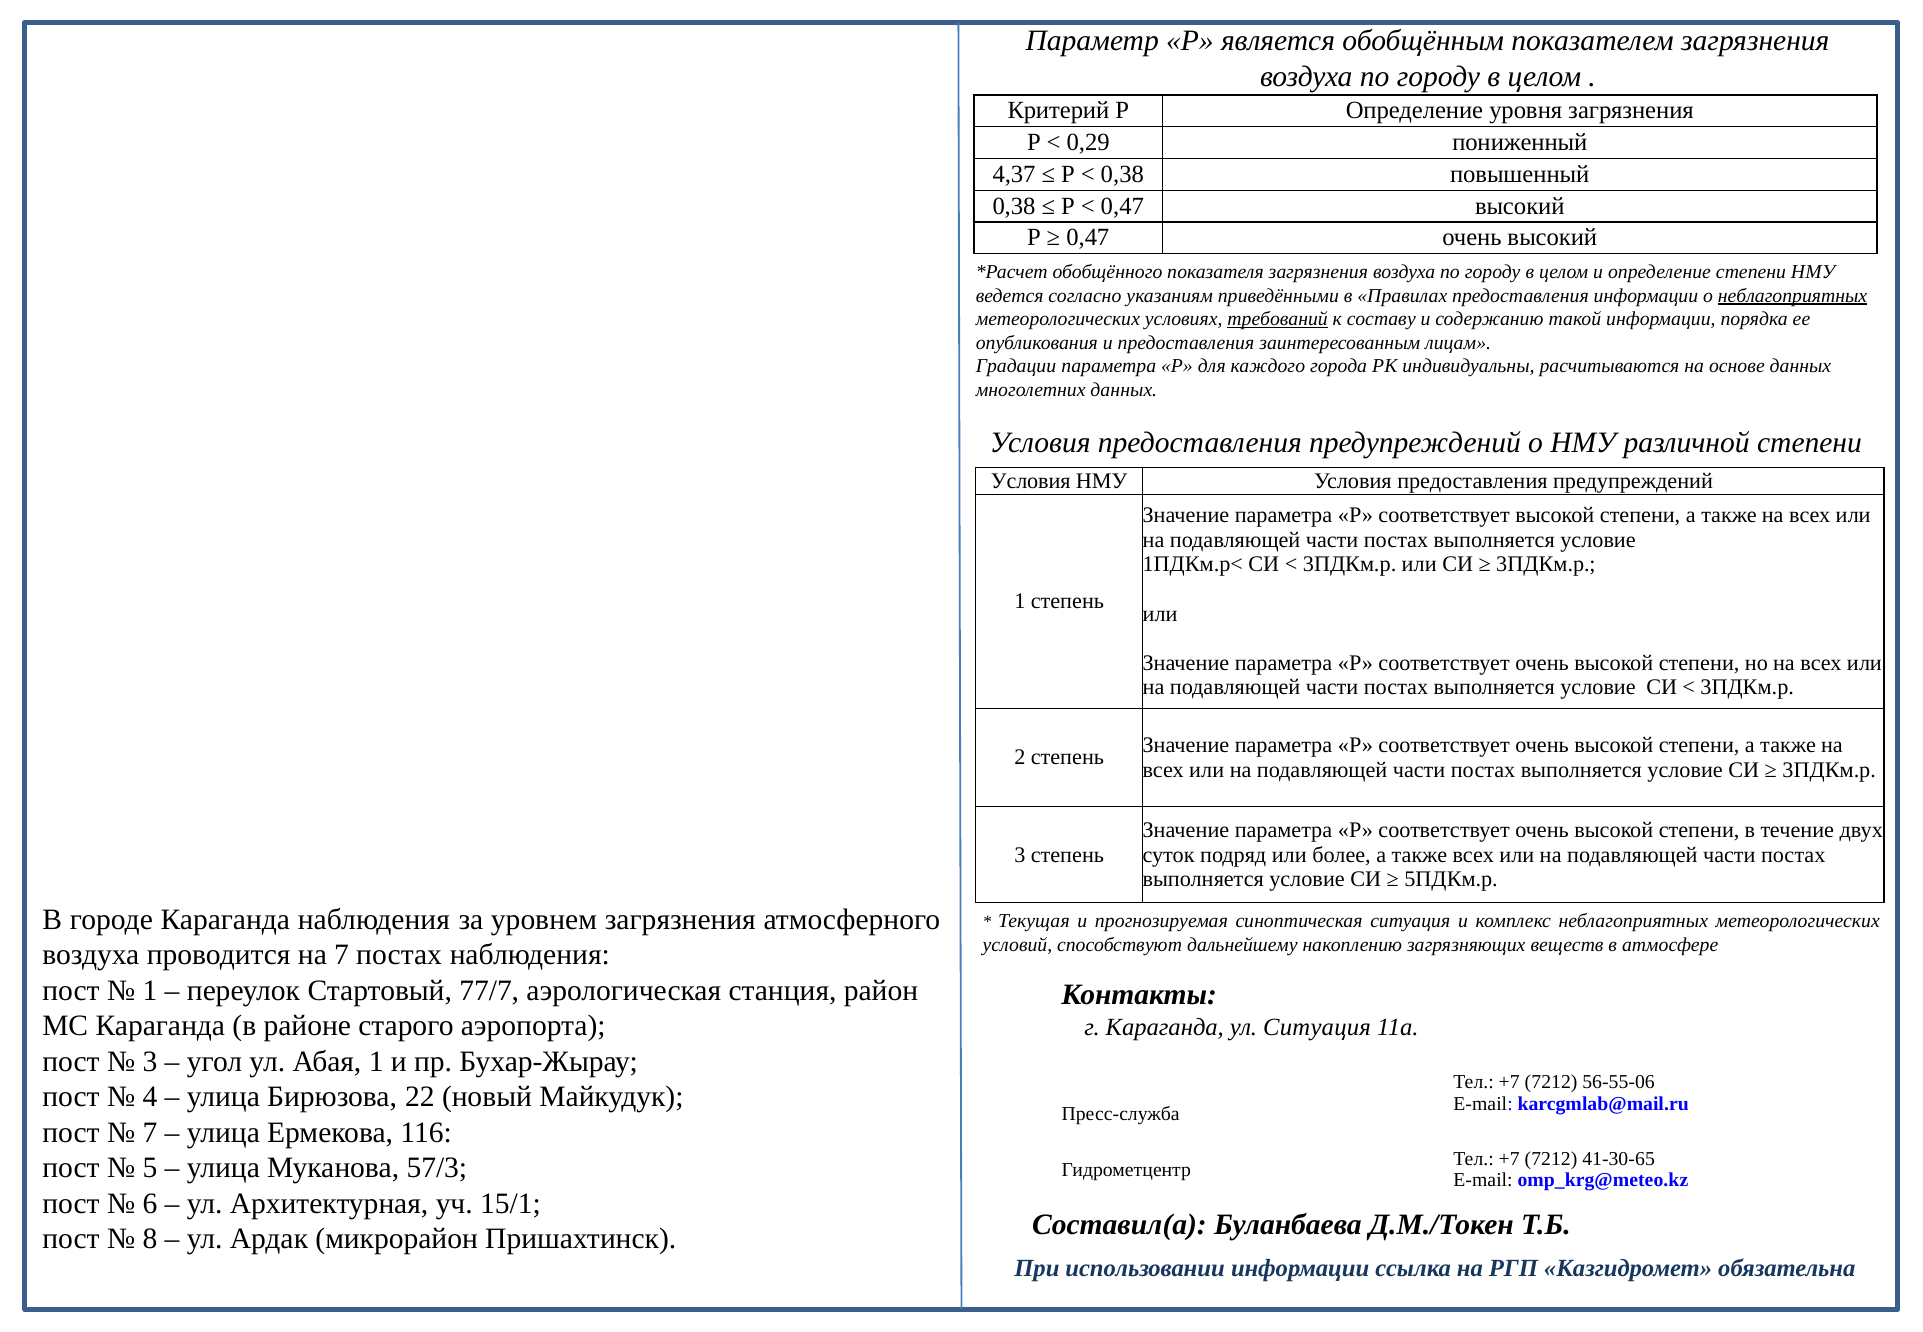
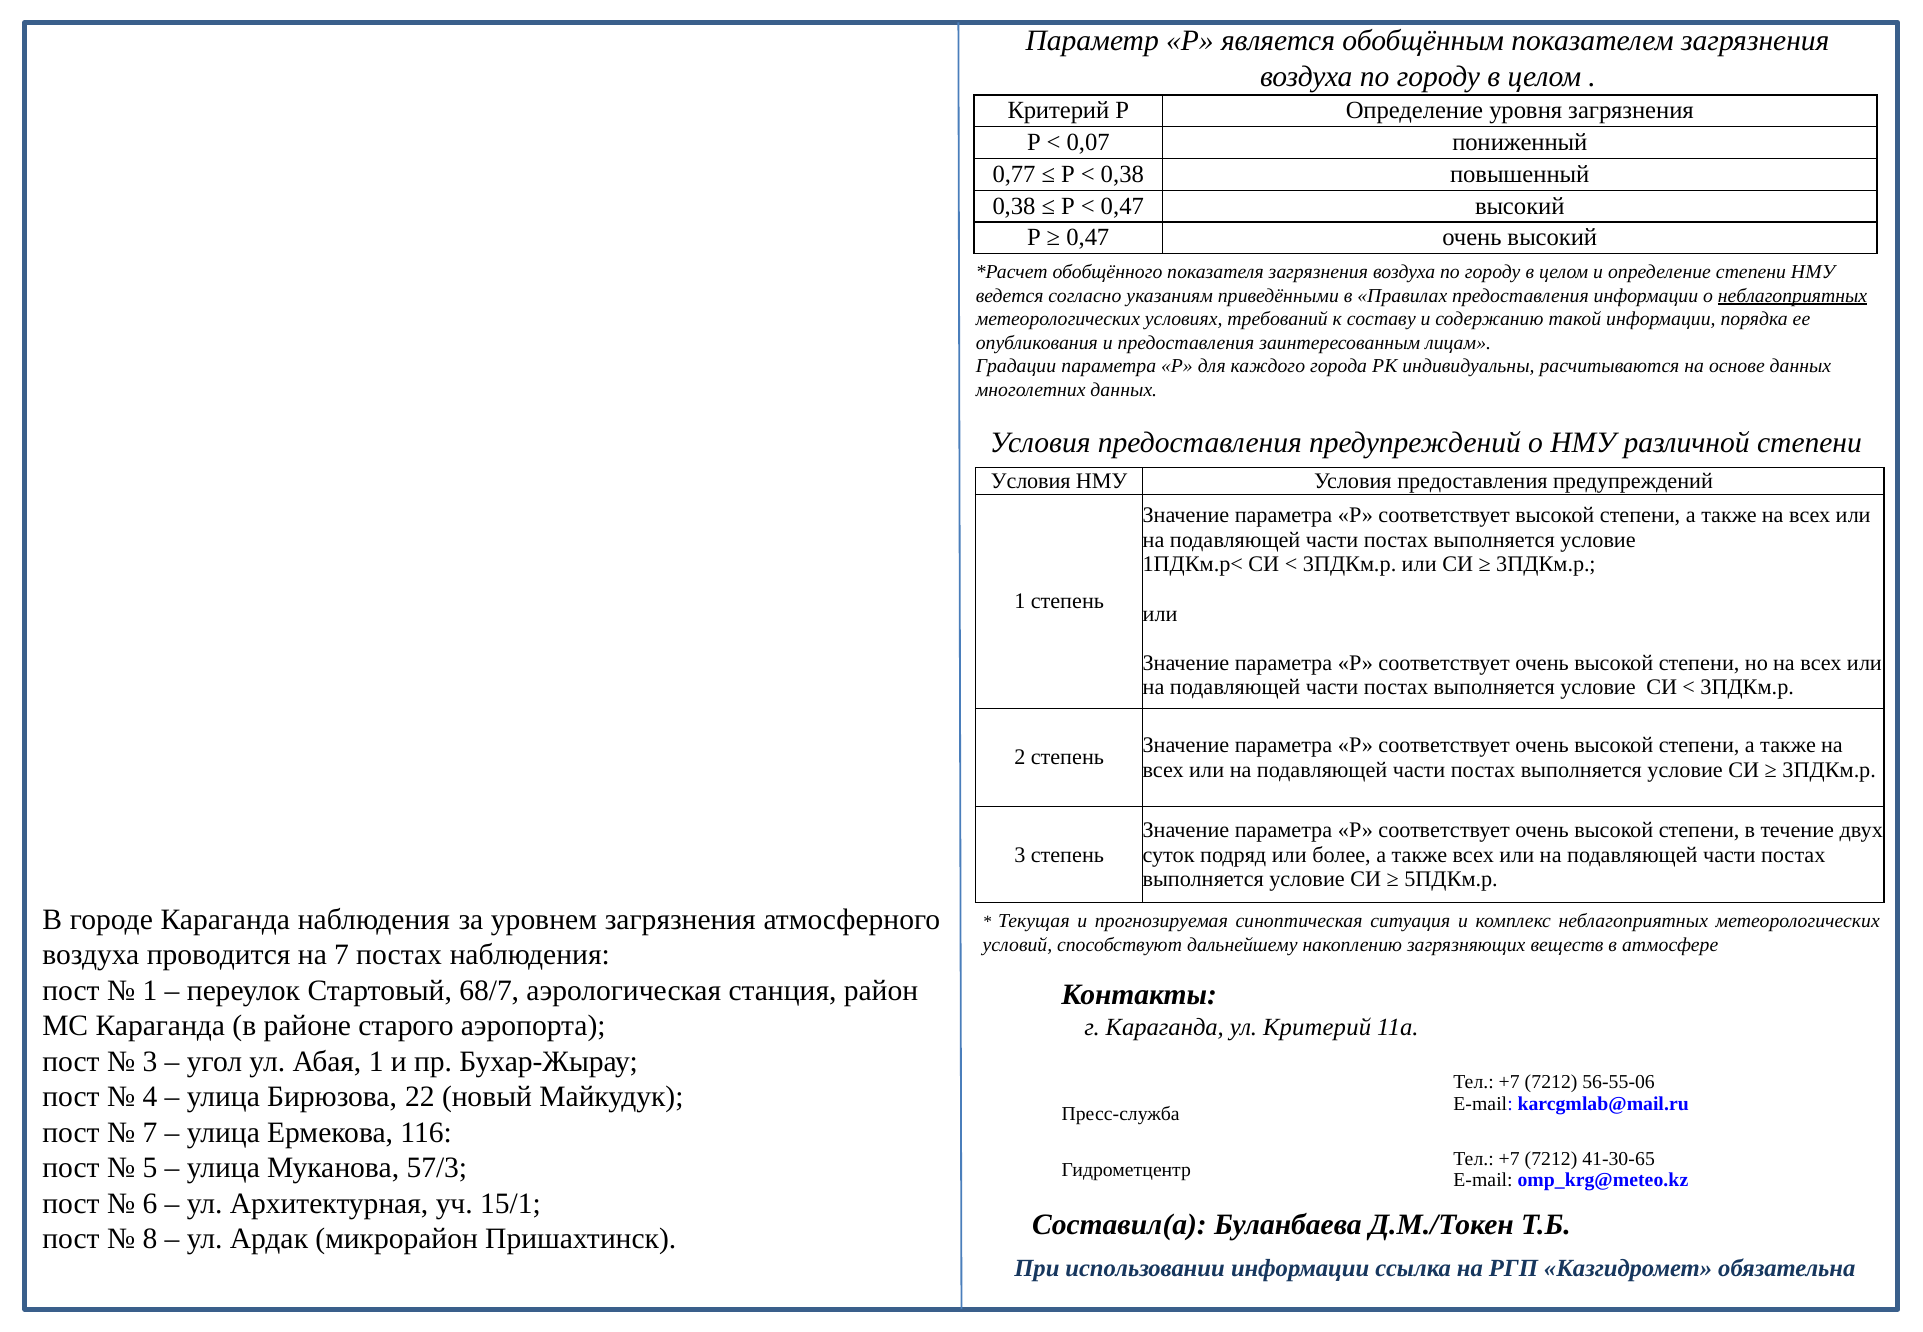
0,29: 0,29 -> 0,07
4,37: 4,37 -> 0,77
требований underline: present -> none
77/7: 77/7 -> 68/7
ул Ситуация: Ситуация -> Критерий
